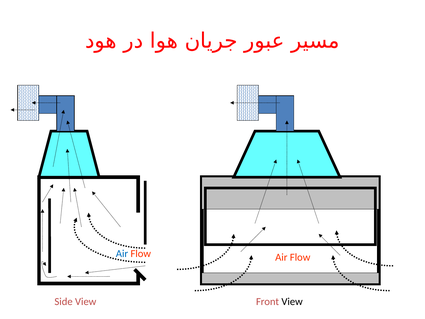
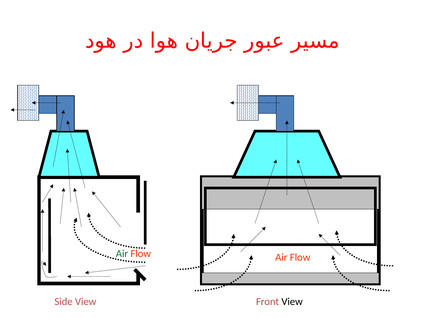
Air at (122, 254) colour: blue -> green
